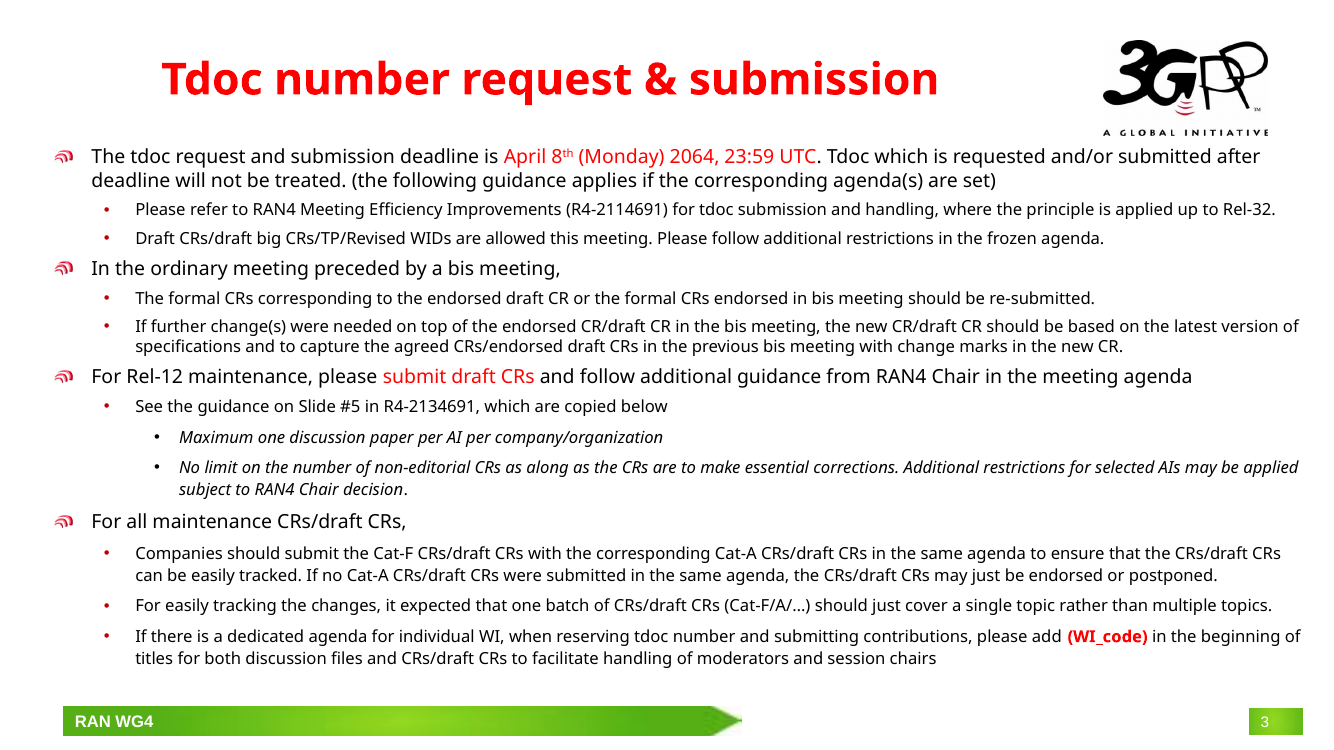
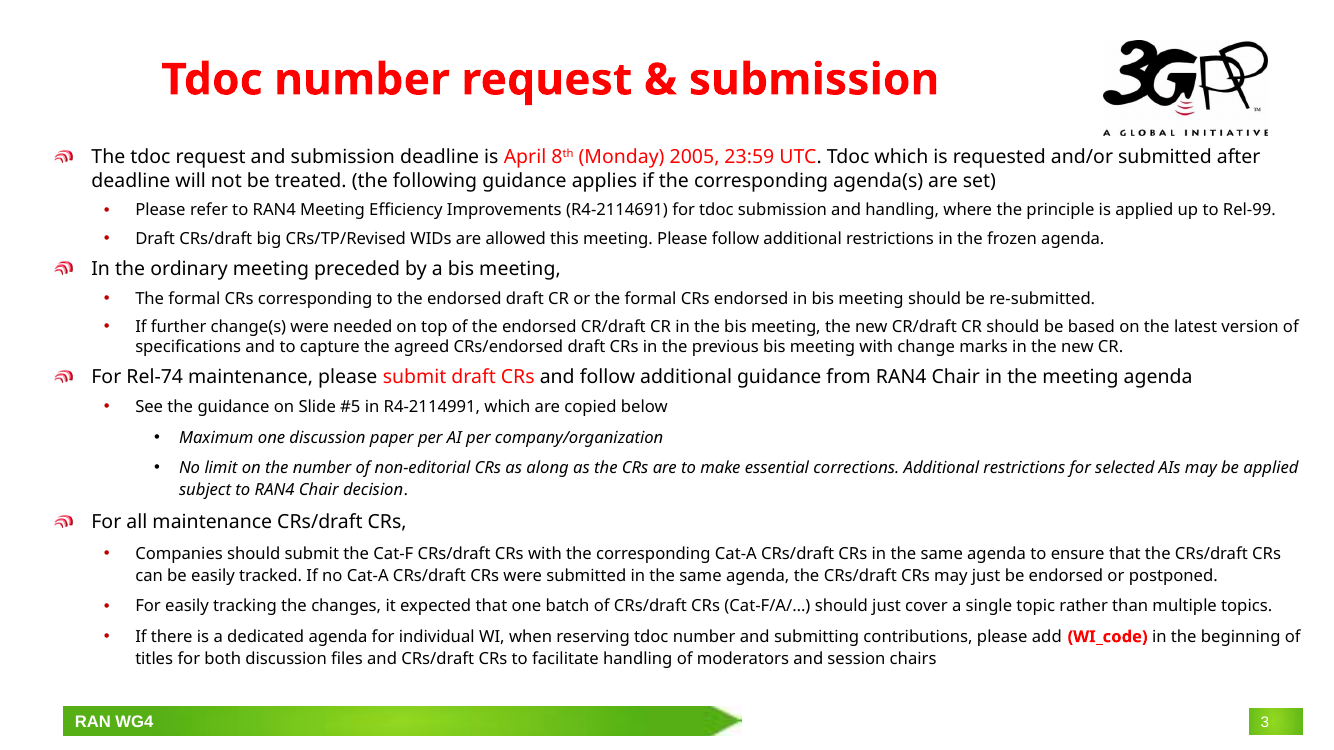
2064: 2064 -> 2005
Rel-32: Rel-32 -> Rel-99
Rel-12: Rel-12 -> Rel-74
R4-2134691: R4-2134691 -> R4-2114991
